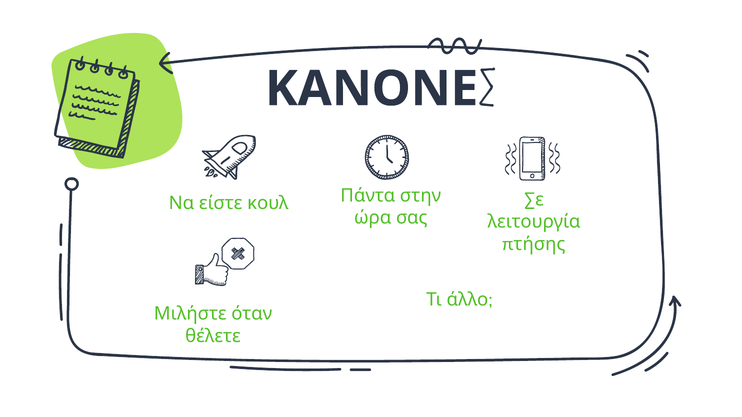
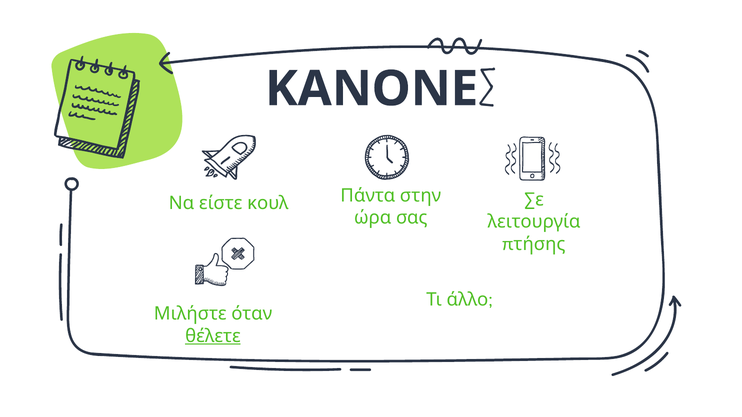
θέλετε underline: none -> present
